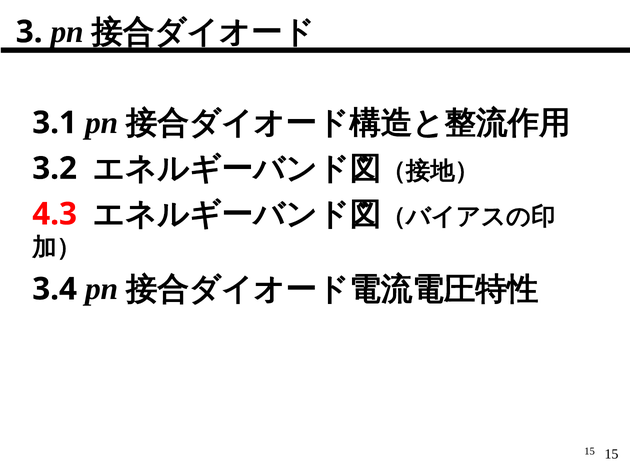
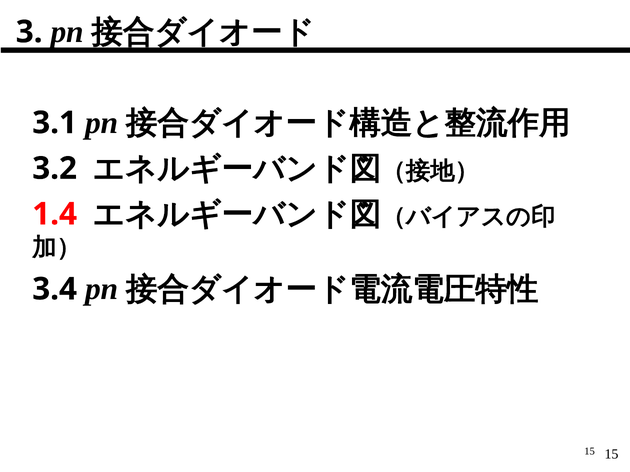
4.3: 4.3 -> 1.4
